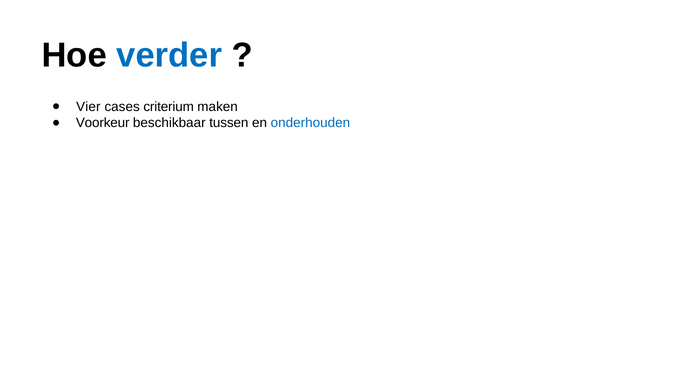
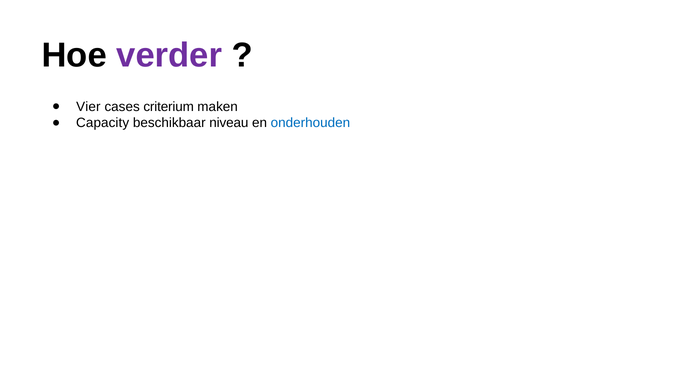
verder colour: blue -> purple
Voorkeur: Voorkeur -> Capacity
tussen: tussen -> niveau
